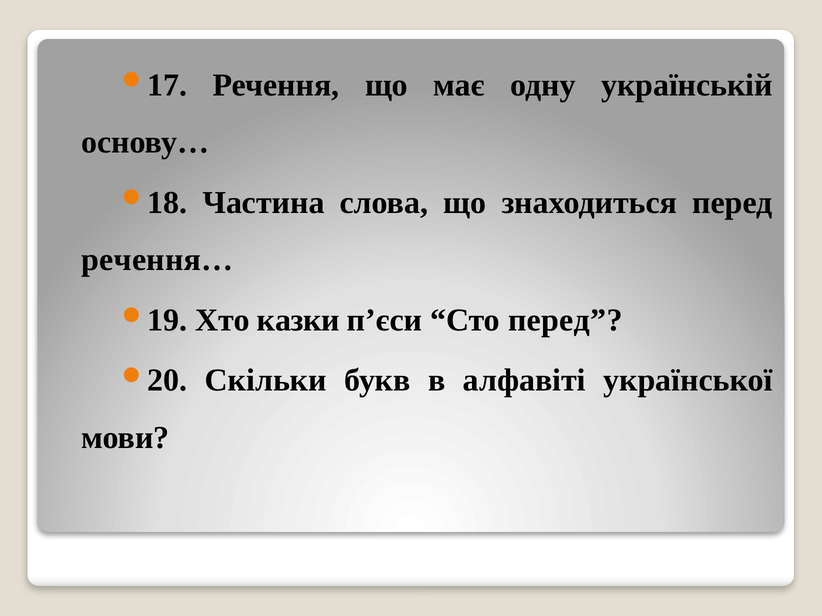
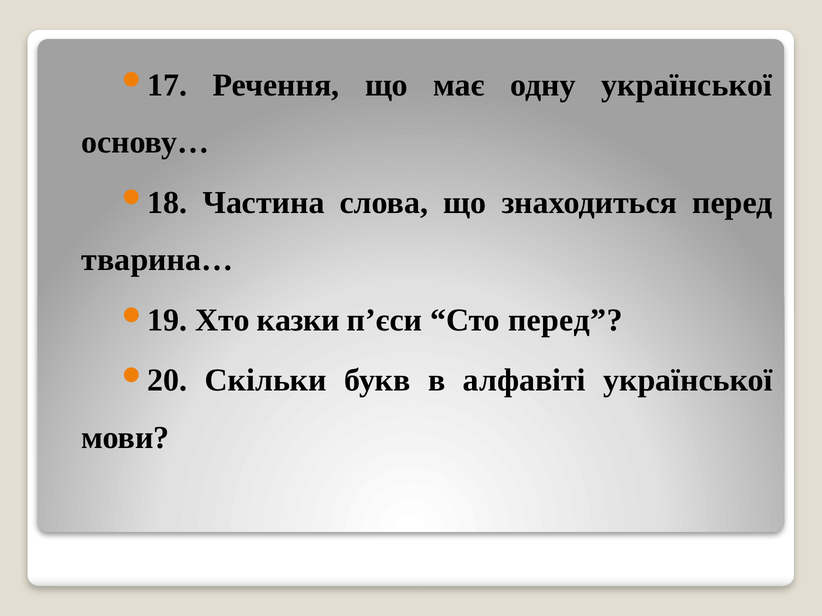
одну українській: українській -> української
речення…: речення… -> тварина…
